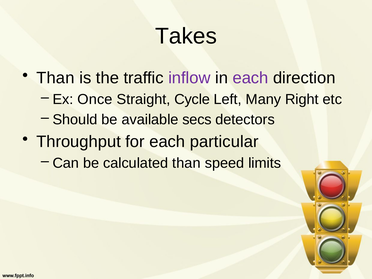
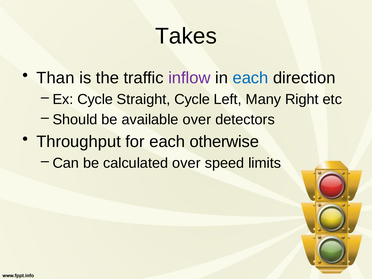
each at (251, 78) colour: purple -> blue
Ex Once: Once -> Cycle
available secs: secs -> over
particular: particular -> otherwise
calculated than: than -> over
